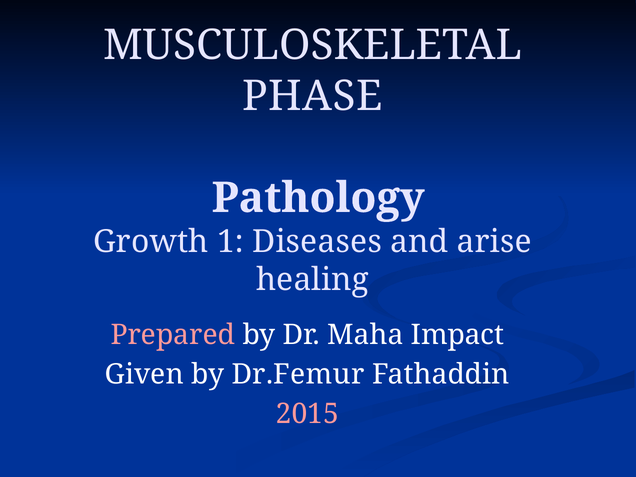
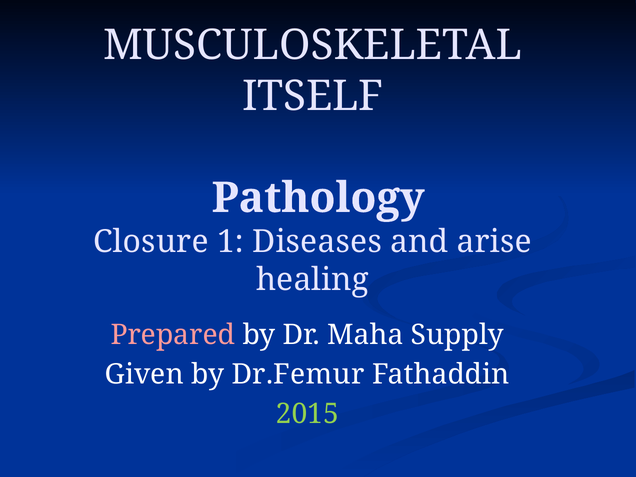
PHASE: PHASE -> ITSELF
Growth: Growth -> Closure
Impact: Impact -> Supply
2015 colour: pink -> light green
